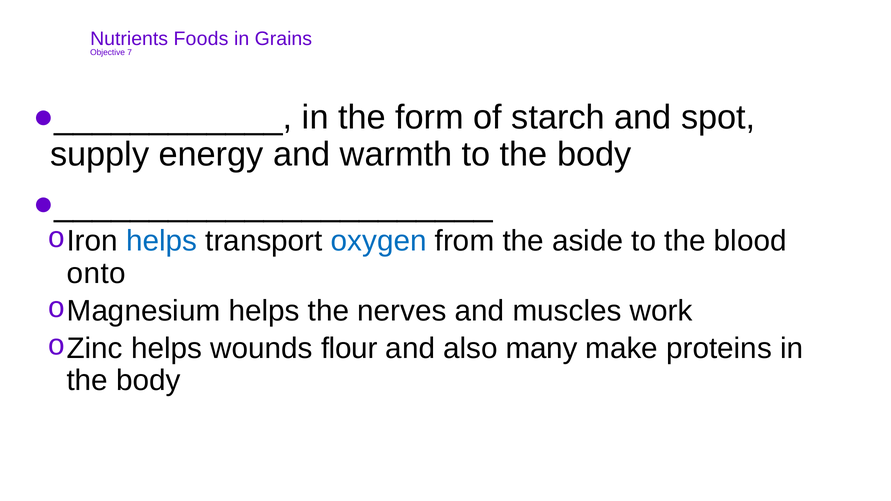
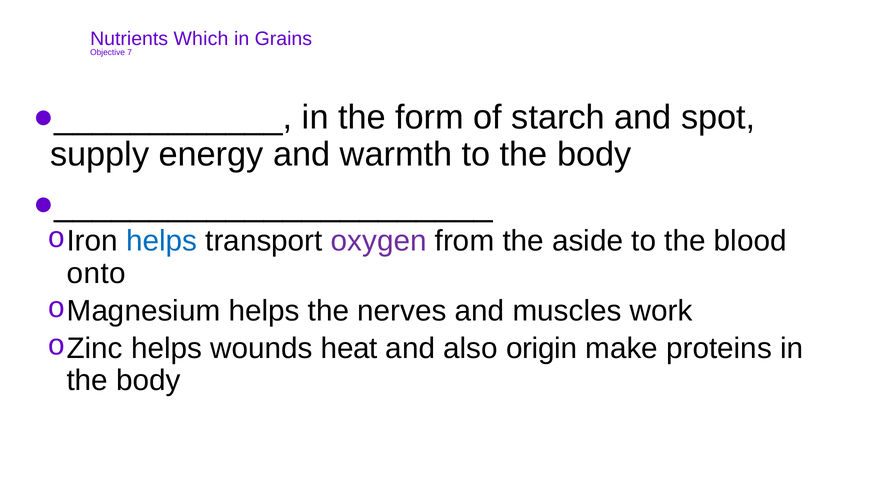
Foods: Foods -> Which
oxygen colour: blue -> purple
flour: flour -> heat
many: many -> origin
